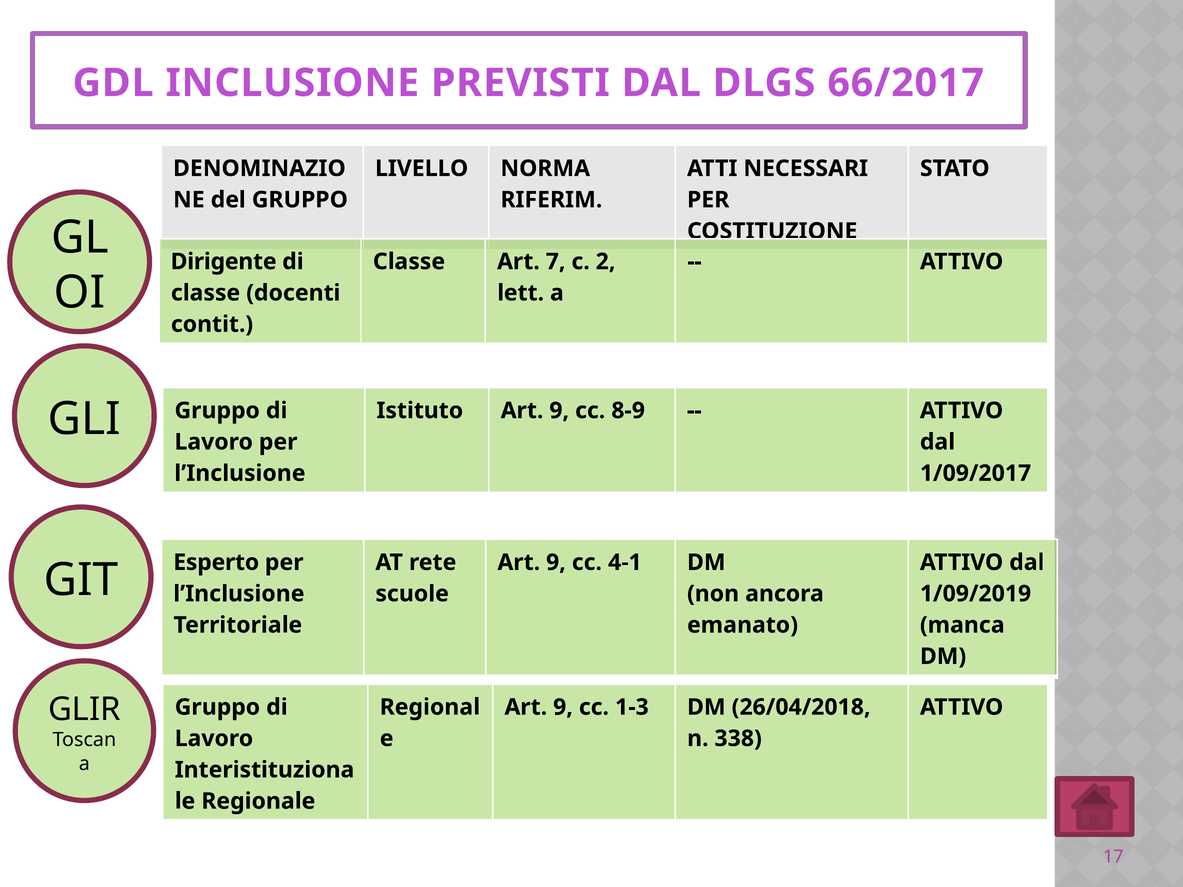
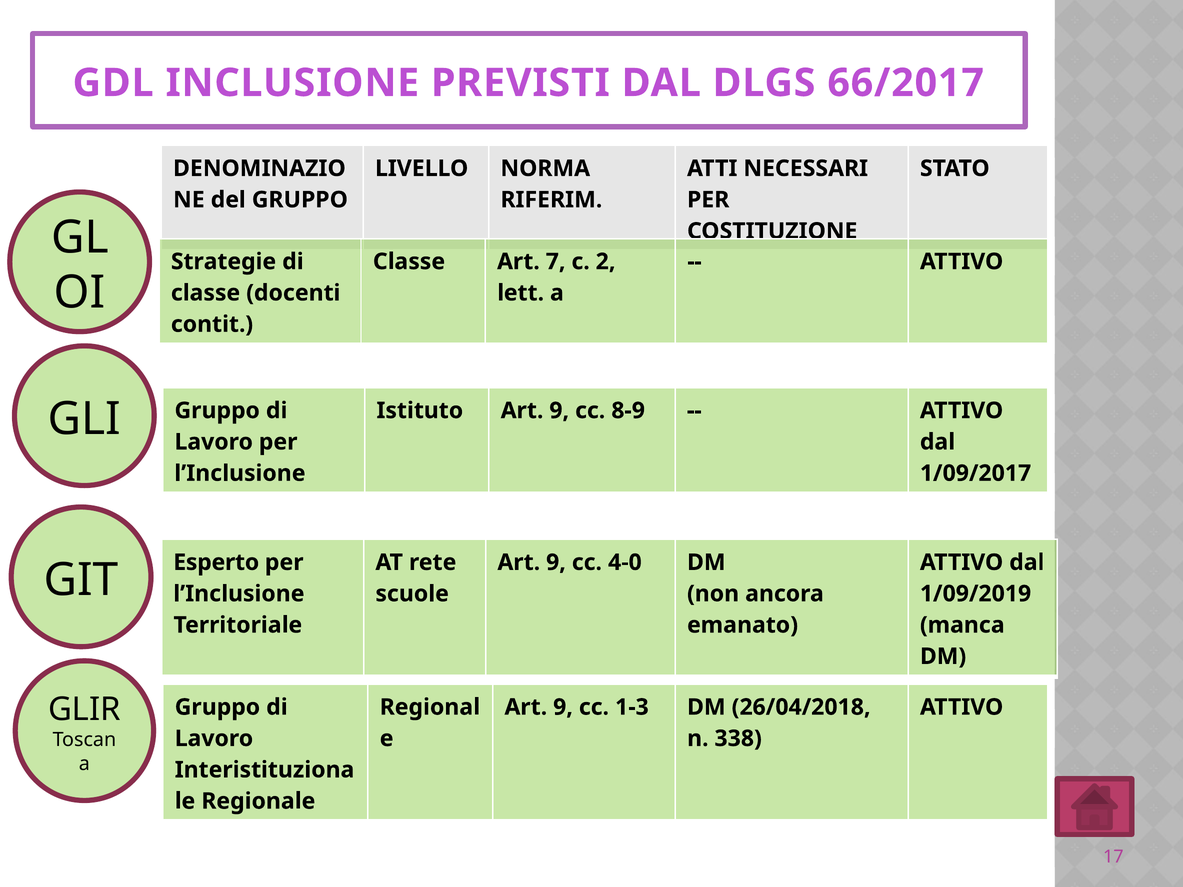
Dirigente: Dirigente -> Strategie
4-1: 4-1 -> 4-0
